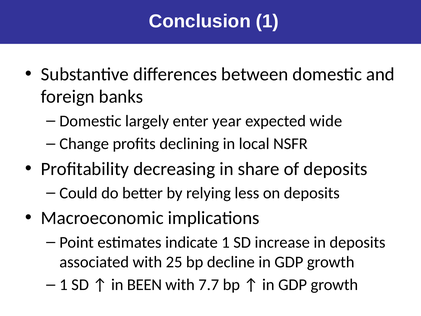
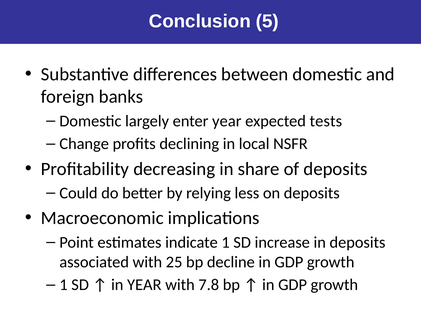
Conclusion 1: 1 -> 5
wide: wide -> tests
in BEEN: BEEN -> YEAR
7.7: 7.7 -> 7.8
